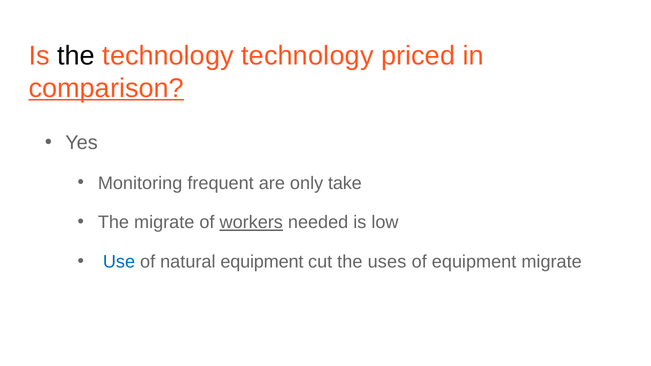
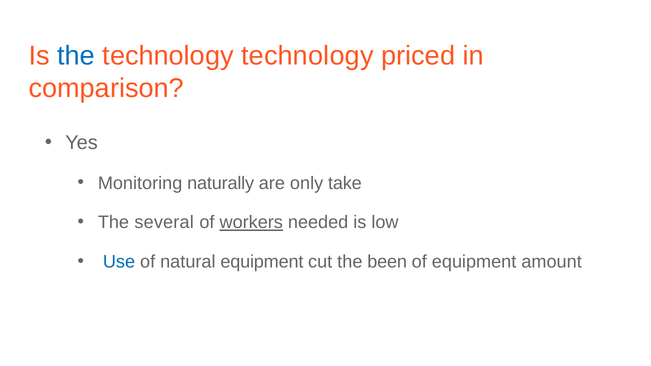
the at (76, 56) colour: black -> blue
comparison underline: present -> none
frequent: frequent -> naturally
The migrate: migrate -> several
uses: uses -> been
equipment migrate: migrate -> amount
